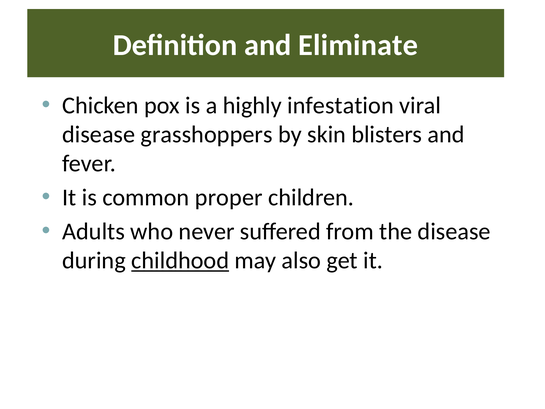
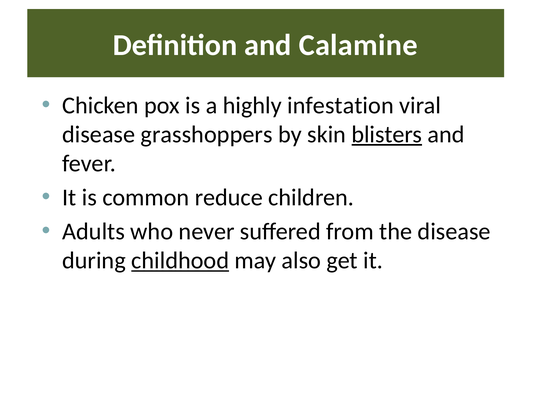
Eliminate: Eliminate -> Calamine
blisters underline: none -> present
proper: proper -> reduce
